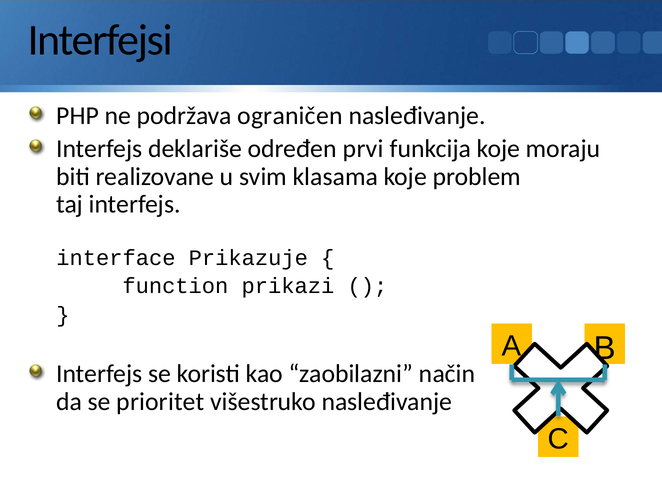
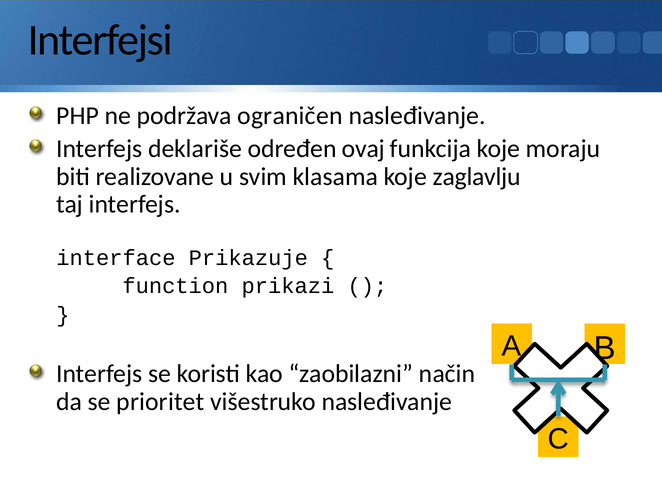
prvi: prvi -> ovaj
problem: problem -> zaglavlju
